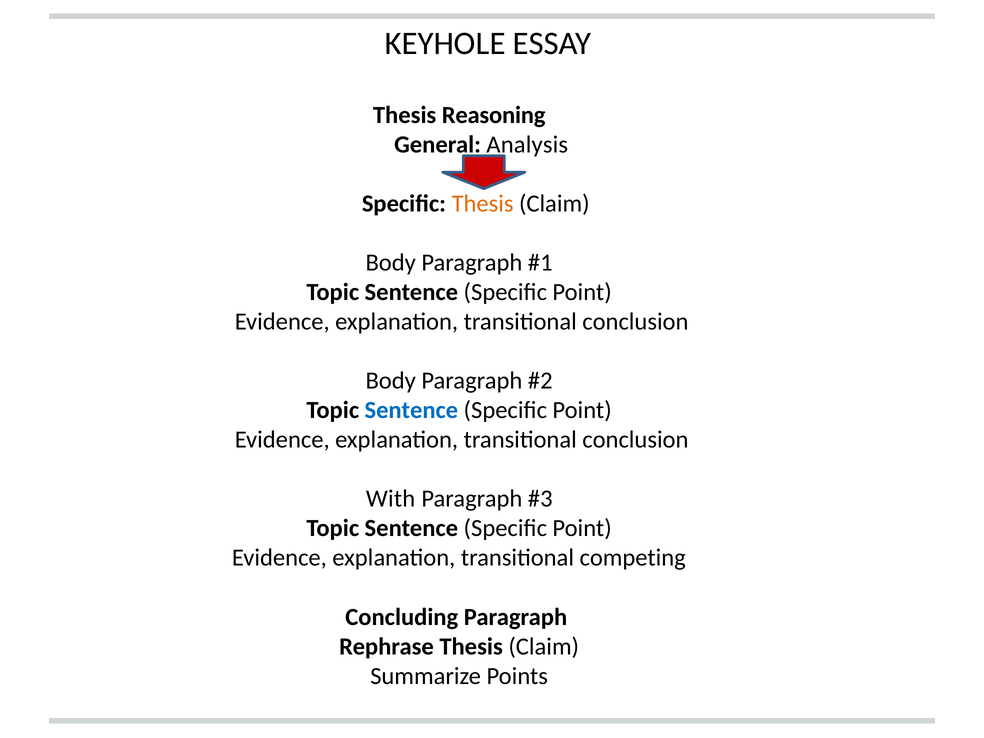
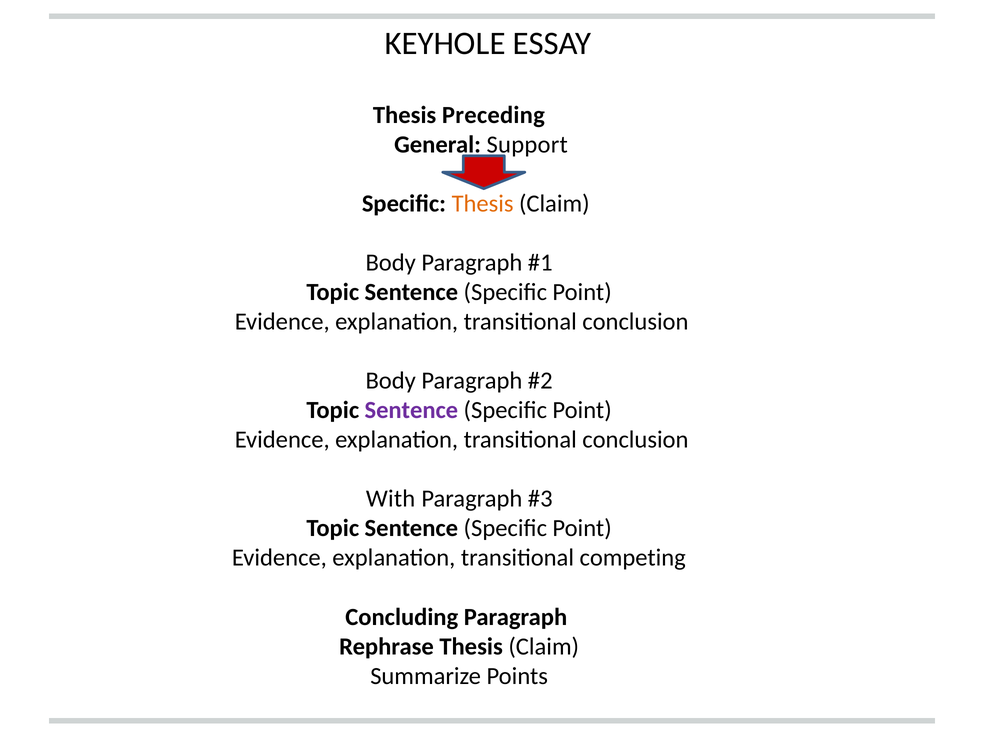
Reasoning: Reasoning -> Preceding
Analysis: Analysis -> Support
Sentence at (411, 410) colour: blue -> purple
